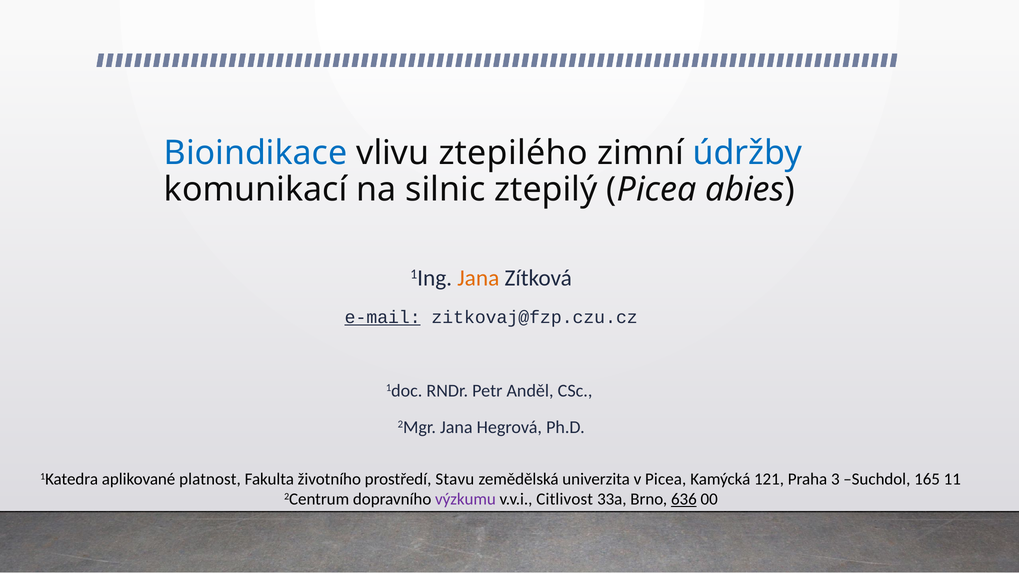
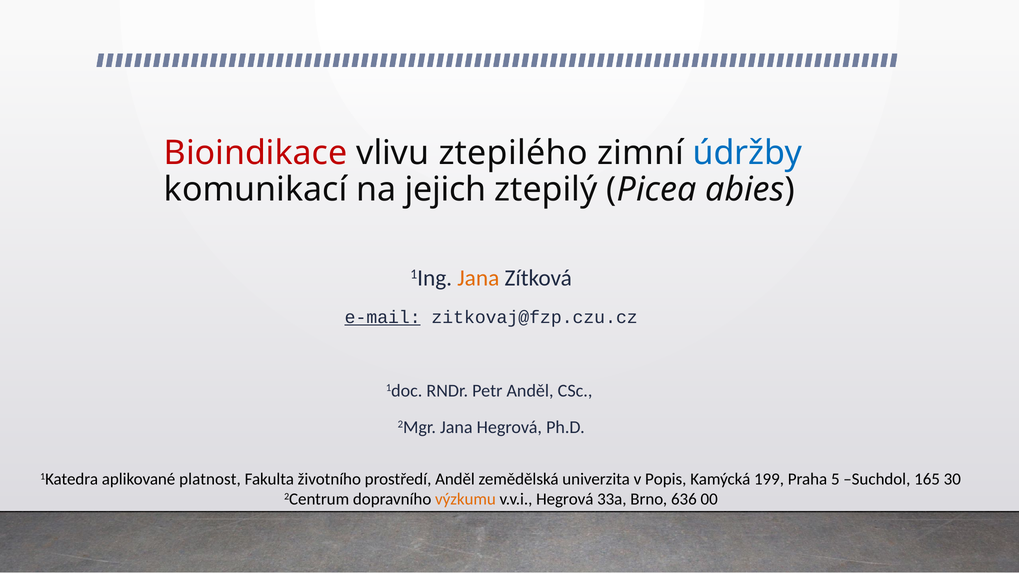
Bioindikace colour: blue -> red
silnic: silnic -> jejich
prostředí Stavu: Stavu -> Anděl
v Picea: Picea -> Popis
121: 121 -> 199
3: 3 -> 5
11: 11 -> 30
výzkumu colour: purple -> orange
v.v.i Citlivost: Citlivost -> Hegrová
636 underline: present -> none
